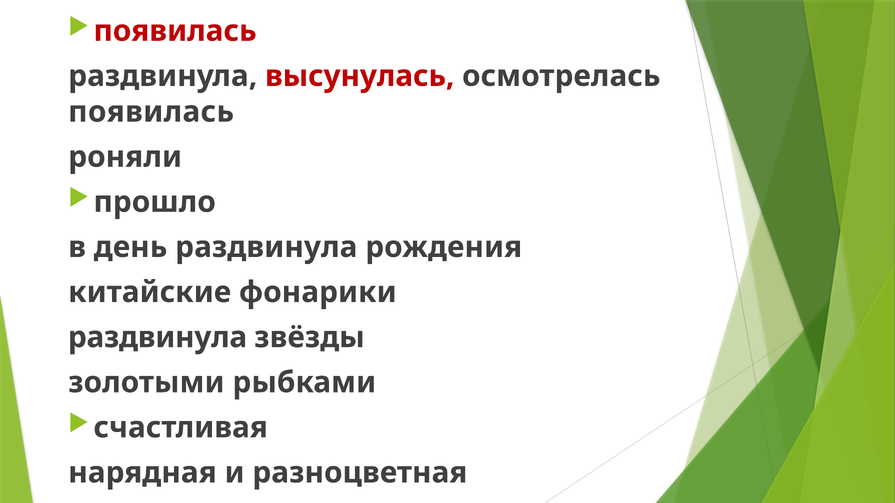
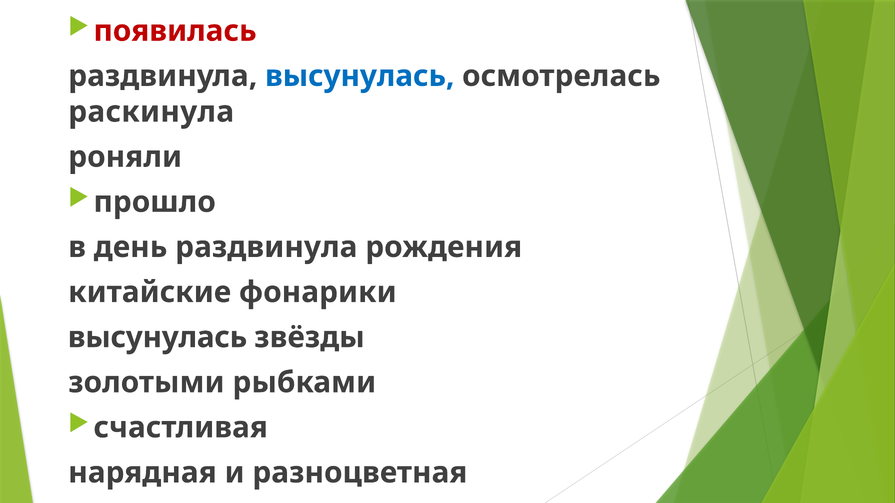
высунулась at (360, 76) colour: red -> blue
появилась at (151, 112): появилась -> раскинула
раздвинула at (158, 338): раздвинула -> высунулась
